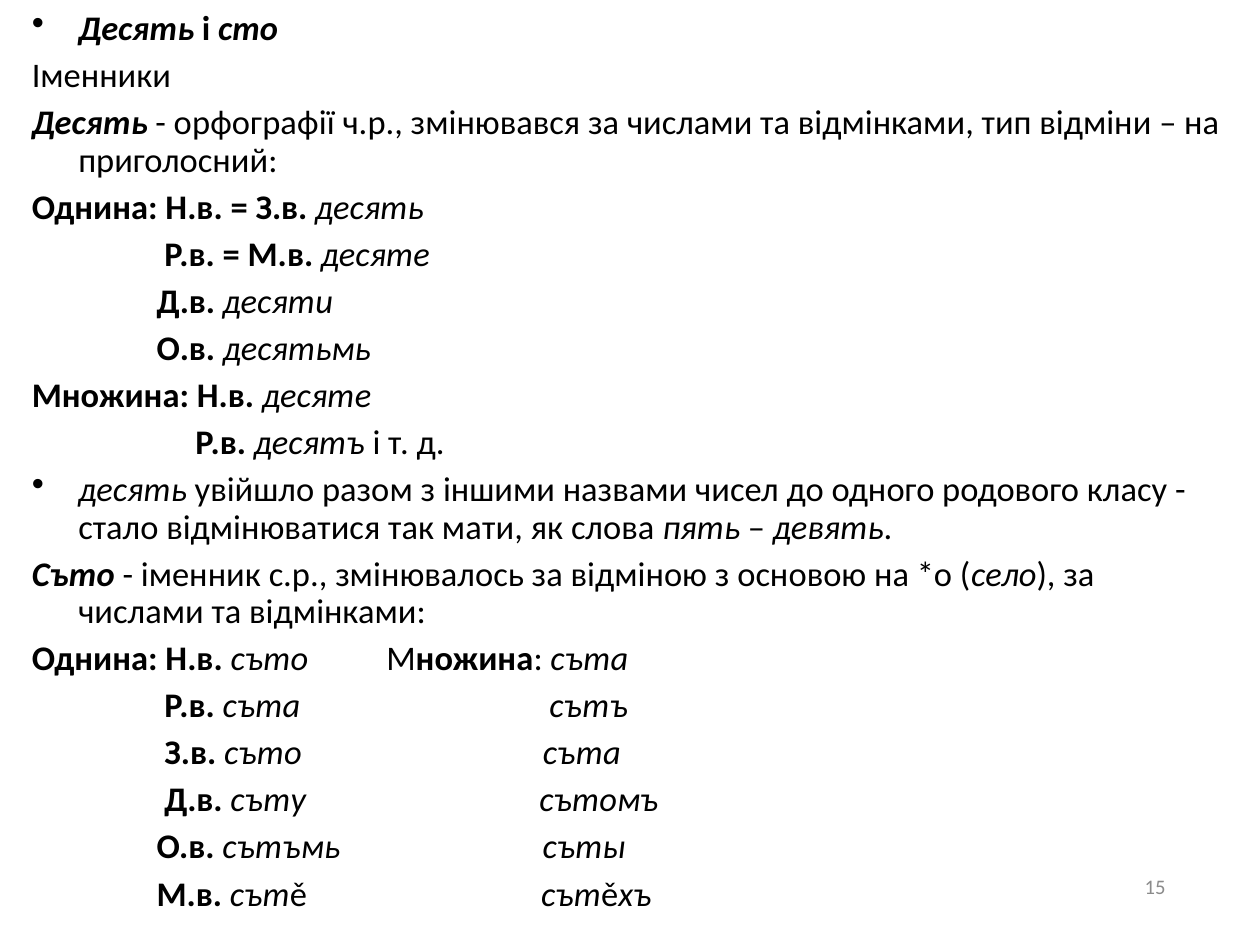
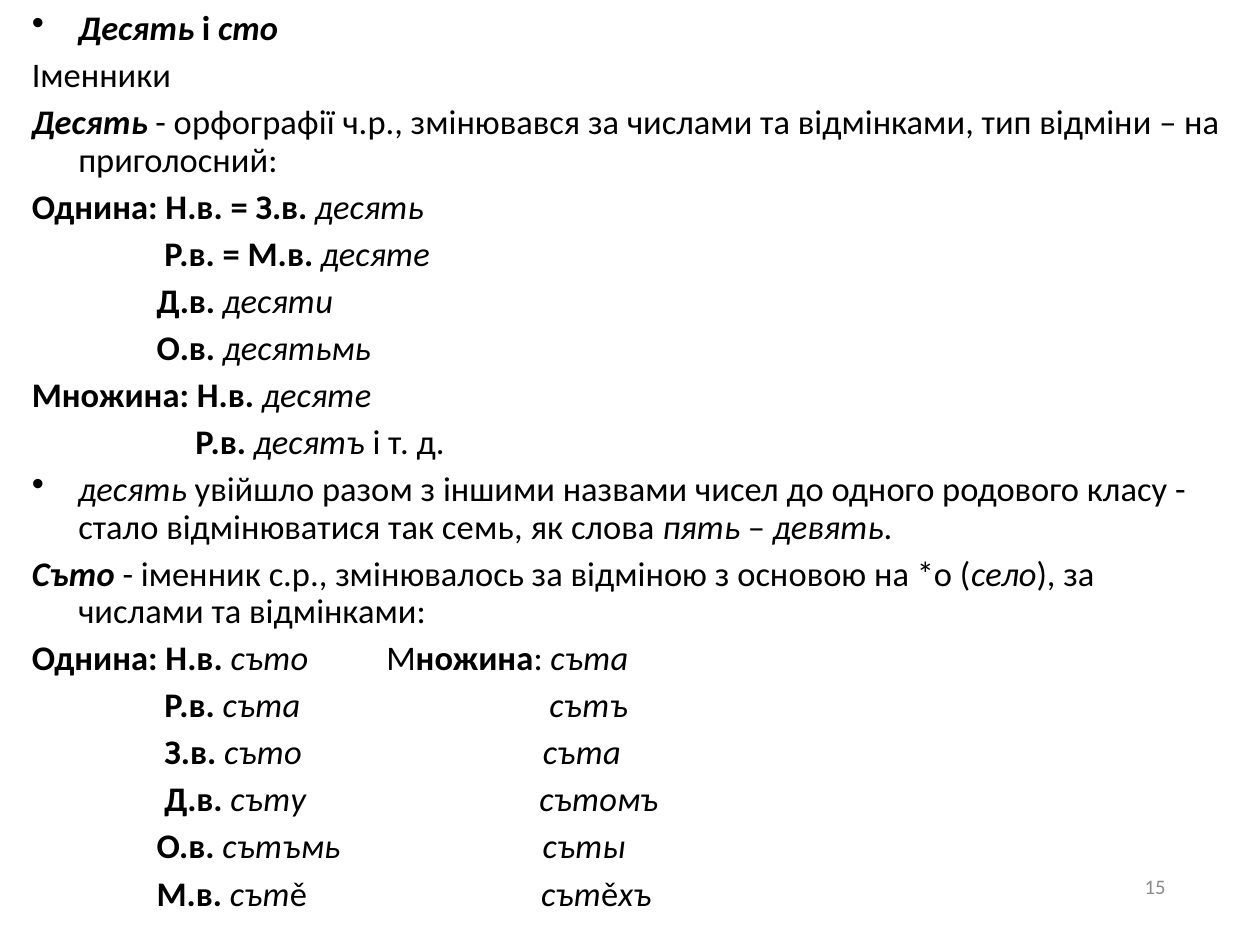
мати: мати -> семь
